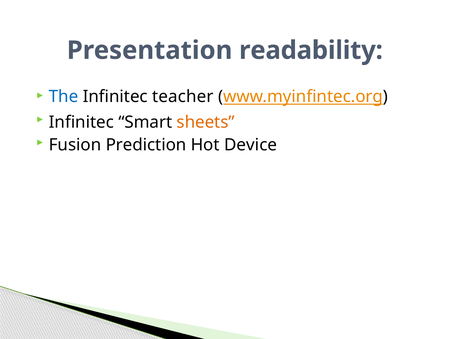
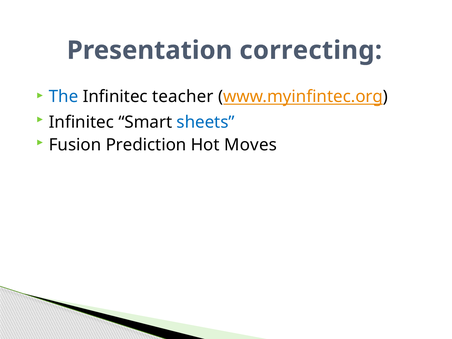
readability: readability -> correcting
sheets colour: orange -> blue
Device: Device -> Moves
